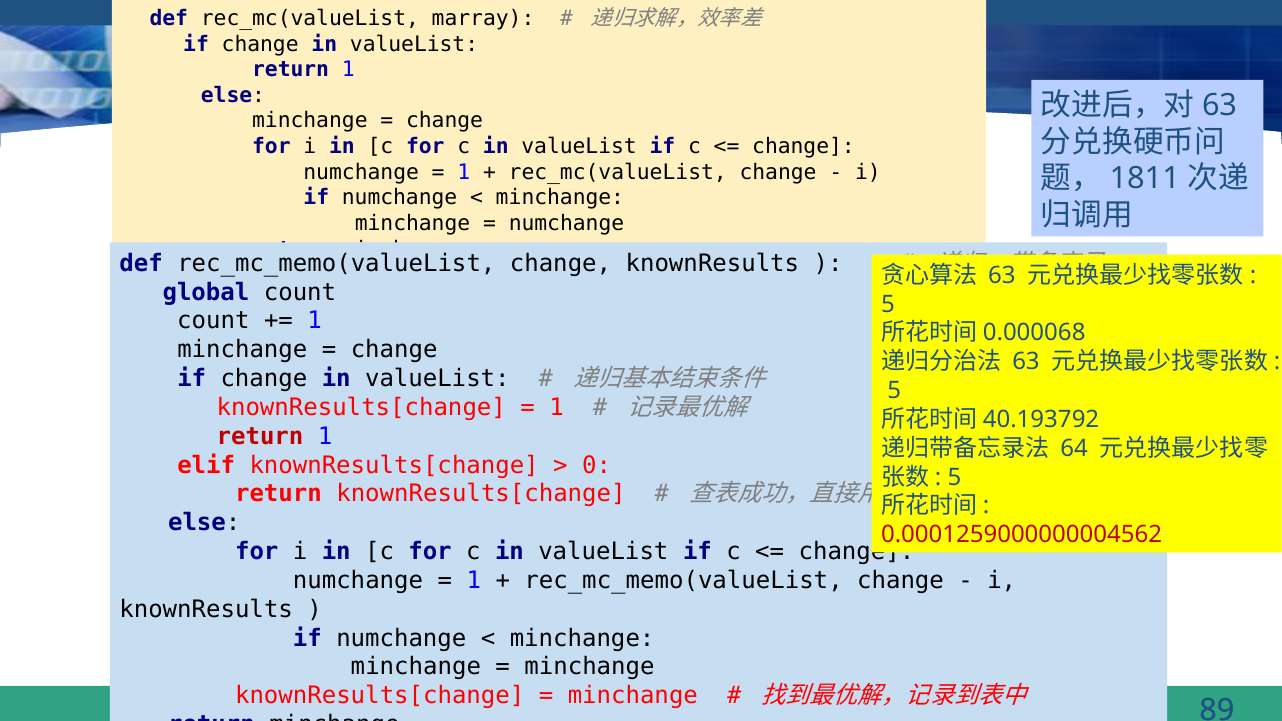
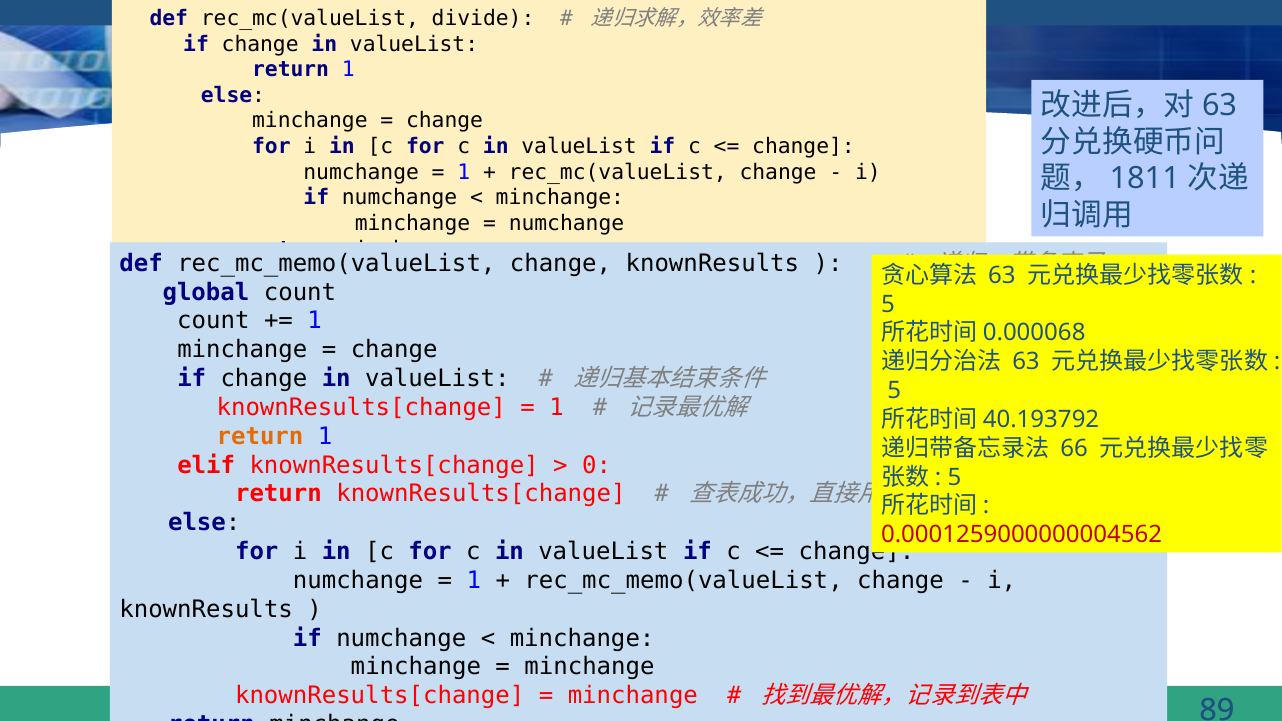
marray: marray -> divide
return at (260, 437) colour: red -> orange
64: 64 -> 66
